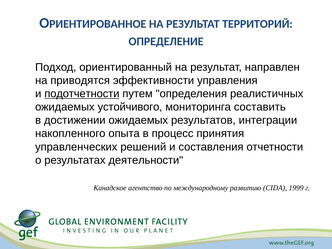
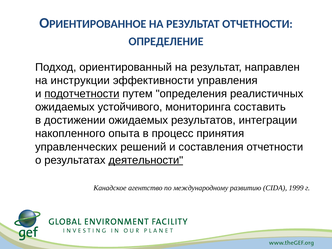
РЕЗУЛЬТАТ ТЕРРИТОРИЙ: ТЕРРИТОРИЙ -> ОТЧЕТНОСТИ
приводятся: приводятся -> инструкции
деятельности underline: none -> present
